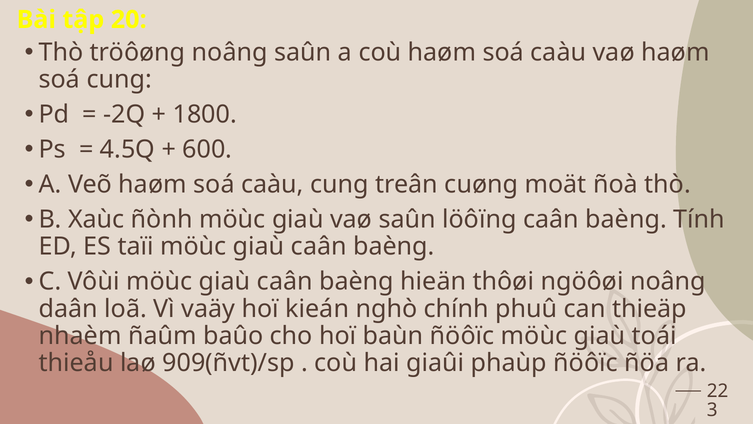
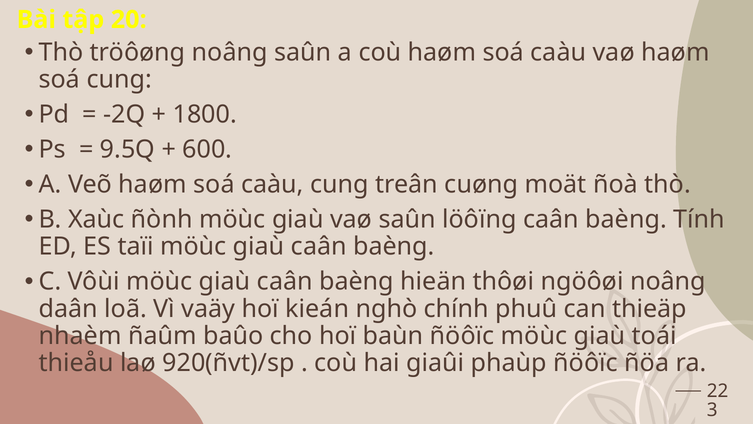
4.5Q: 4.5Q -> 9.5Q
909(ñvt)/sp: 909(ñvt)/sp -> 920(ñvt)/sp
